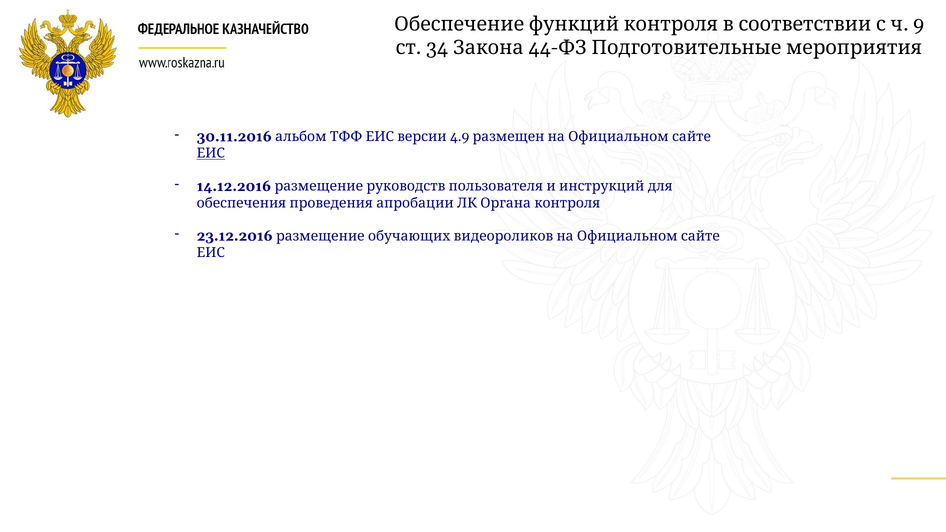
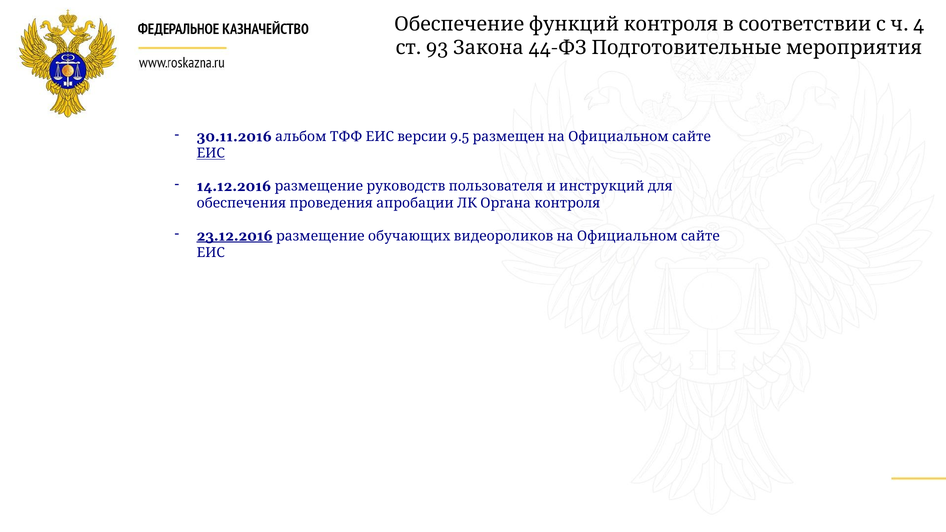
9: 9 -> 4
34: 34 -> 93
4.9: 4.9 -> 9.5
23.12.2016 underline: none -> present
